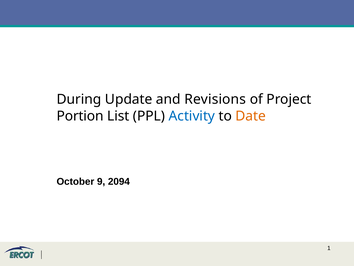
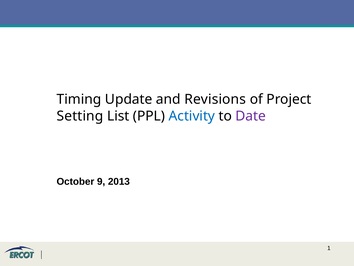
During: During -> Timing
Portion: Portion -> Setting
Date colour: orange -> purple
2094: 2094 -> 2013
